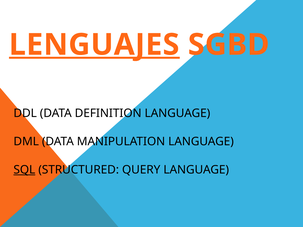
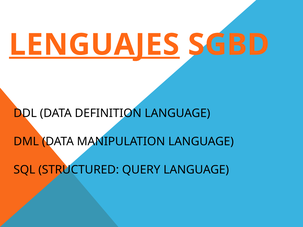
SQL underline: present -> none
